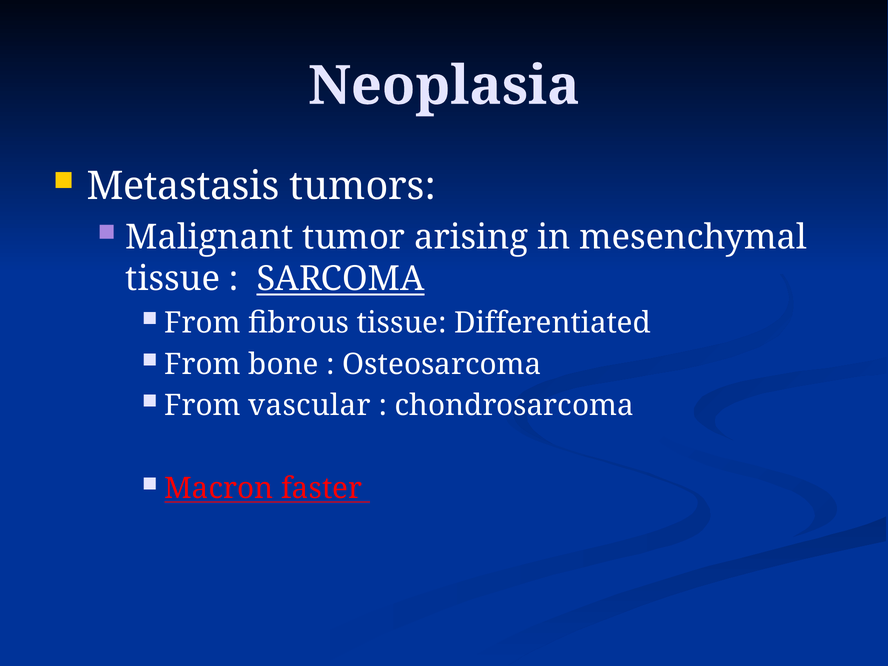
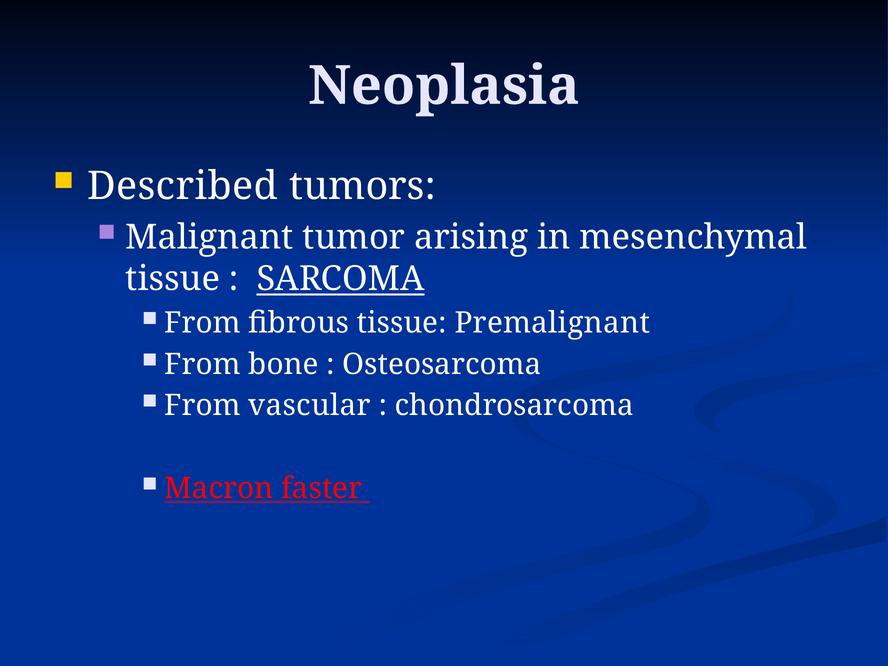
Metastasis: Metastasis -> Described
Differentiated: Differentiated -> Premalignant
